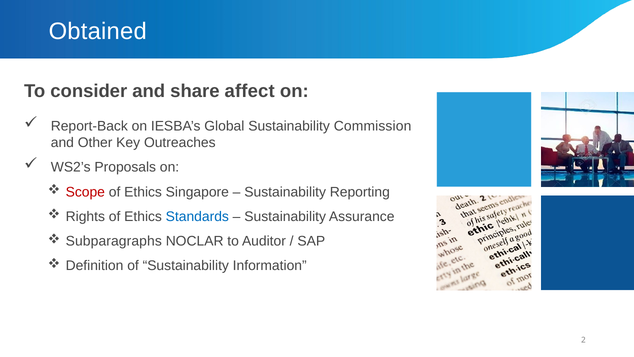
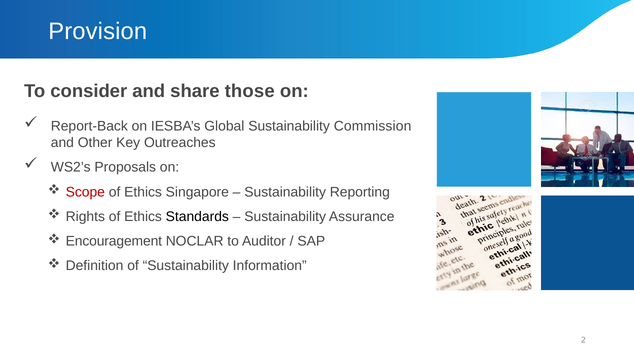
Obtained: Obtained -> Provision
affect: affect -> those
Standards colour: blue -> black
Subparagraphs: Subparagraphs -> Encouragement
